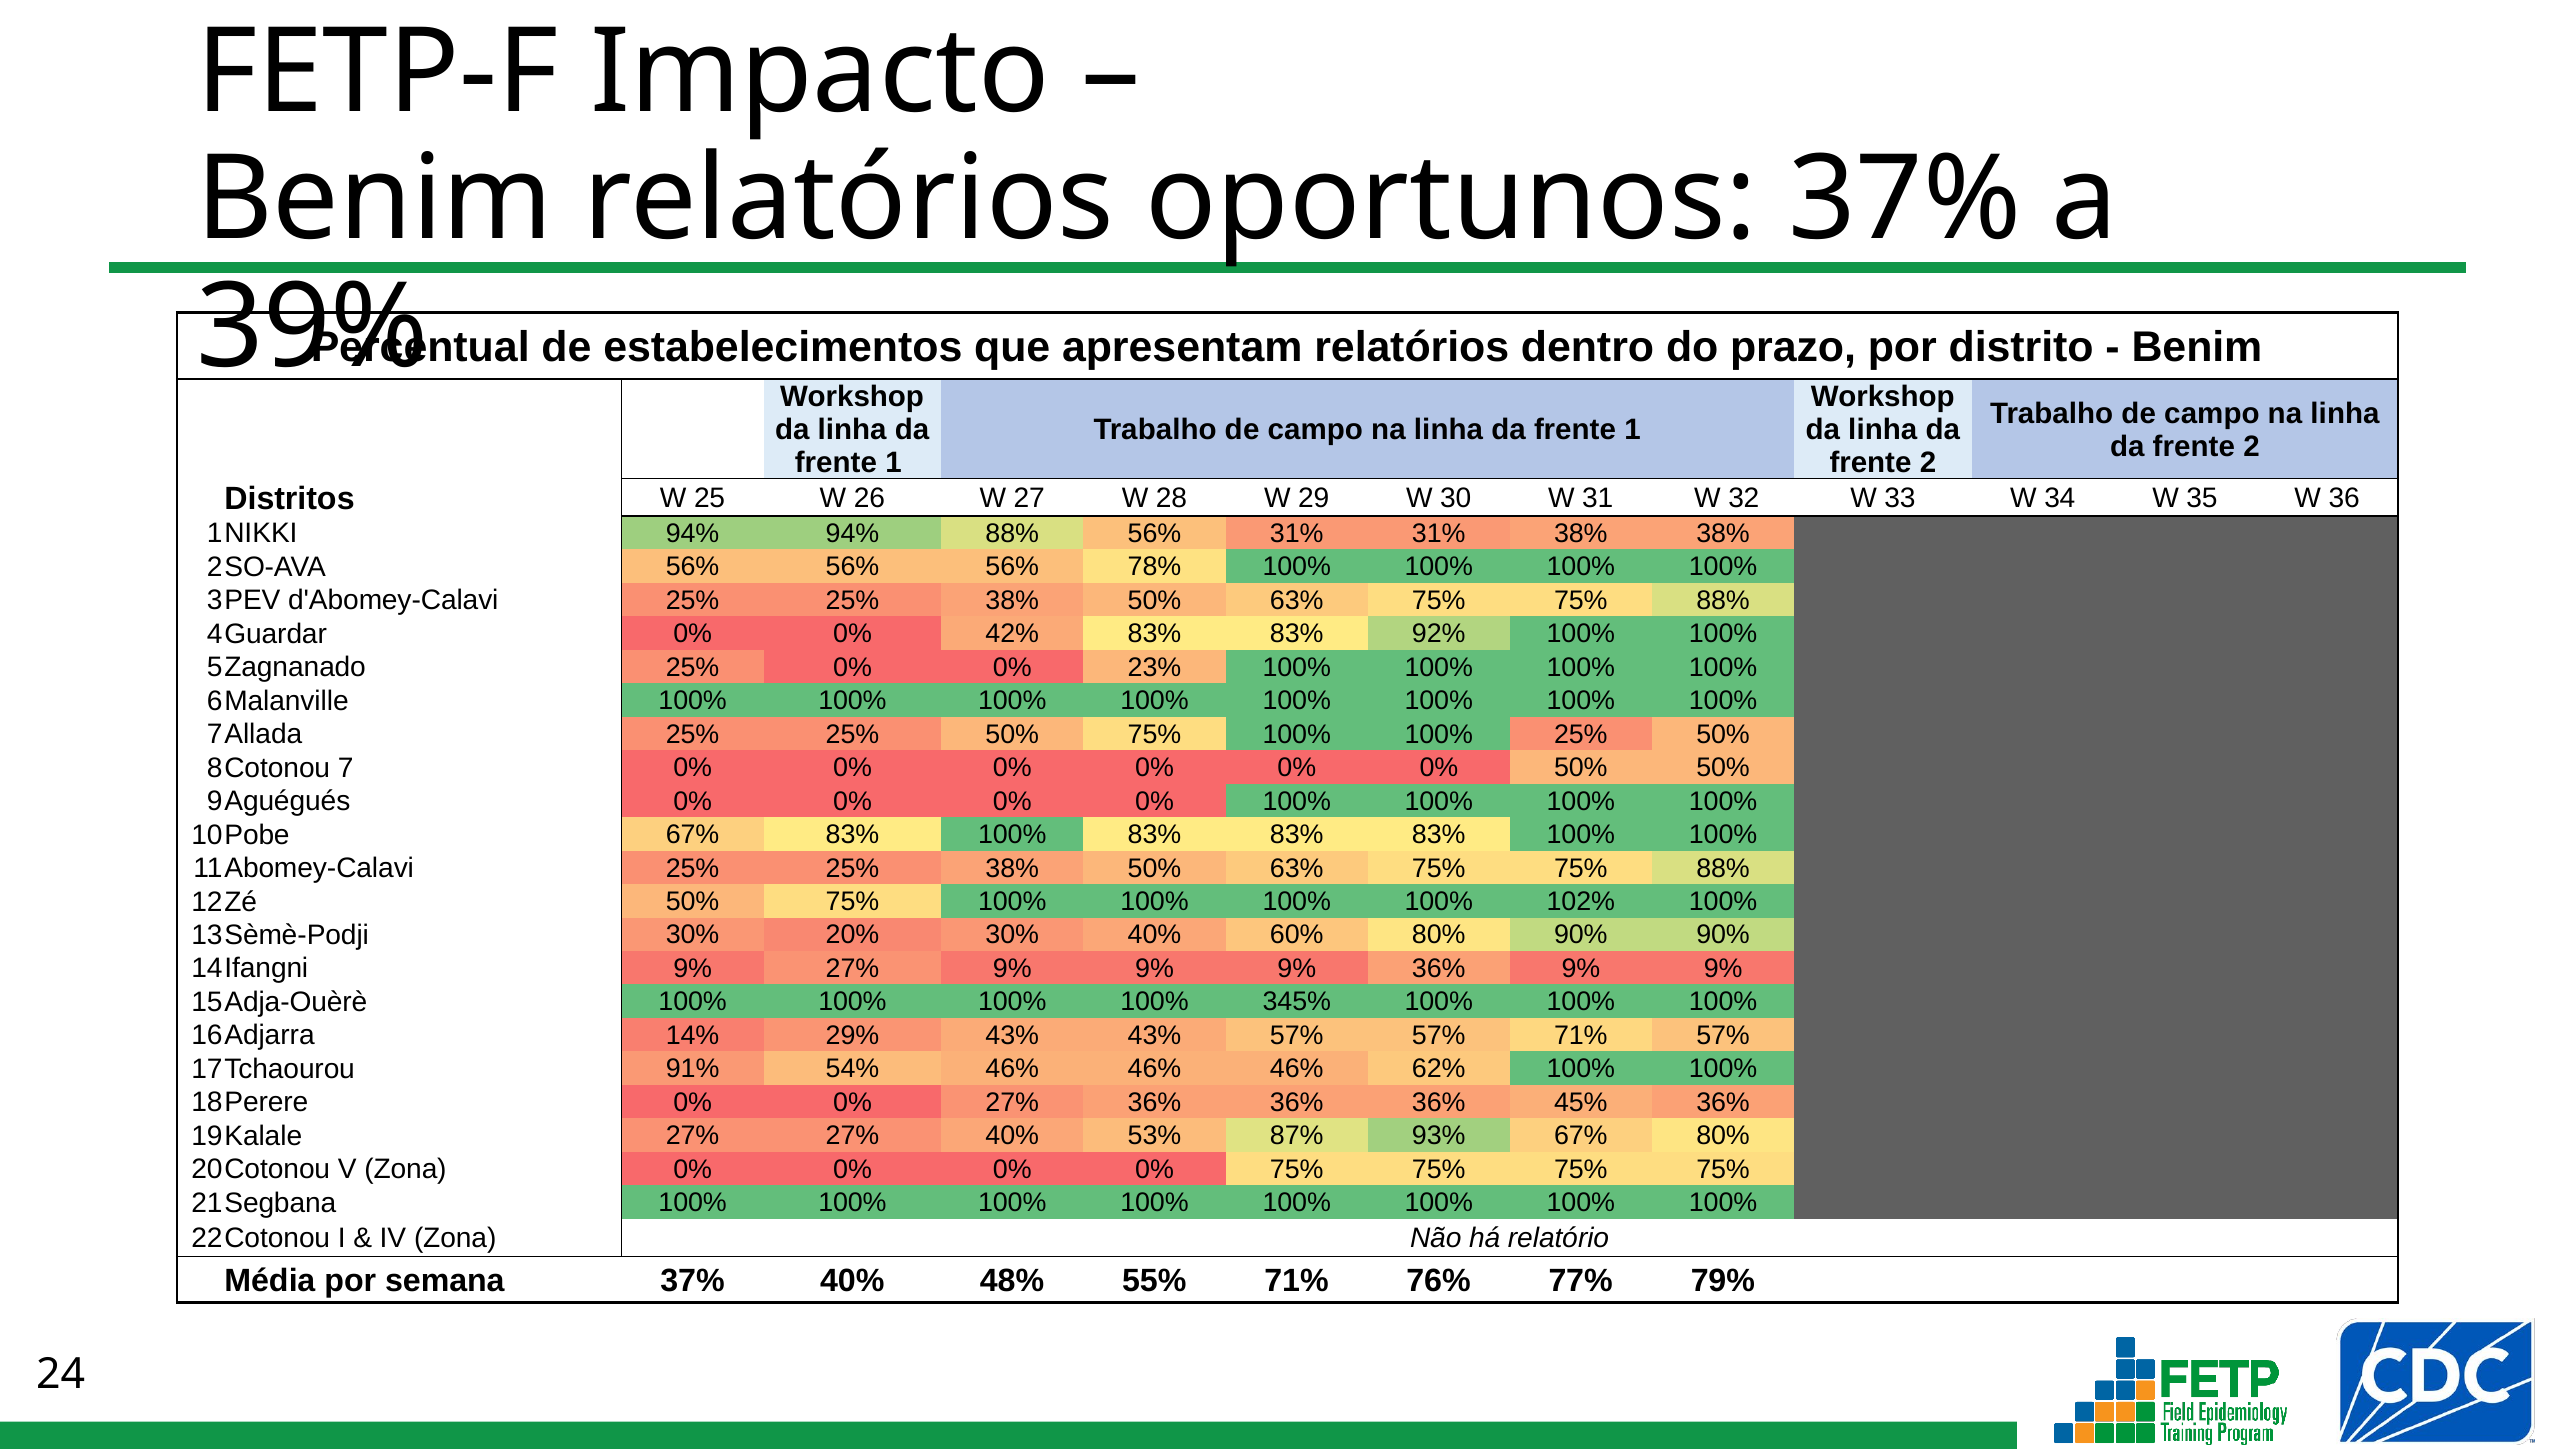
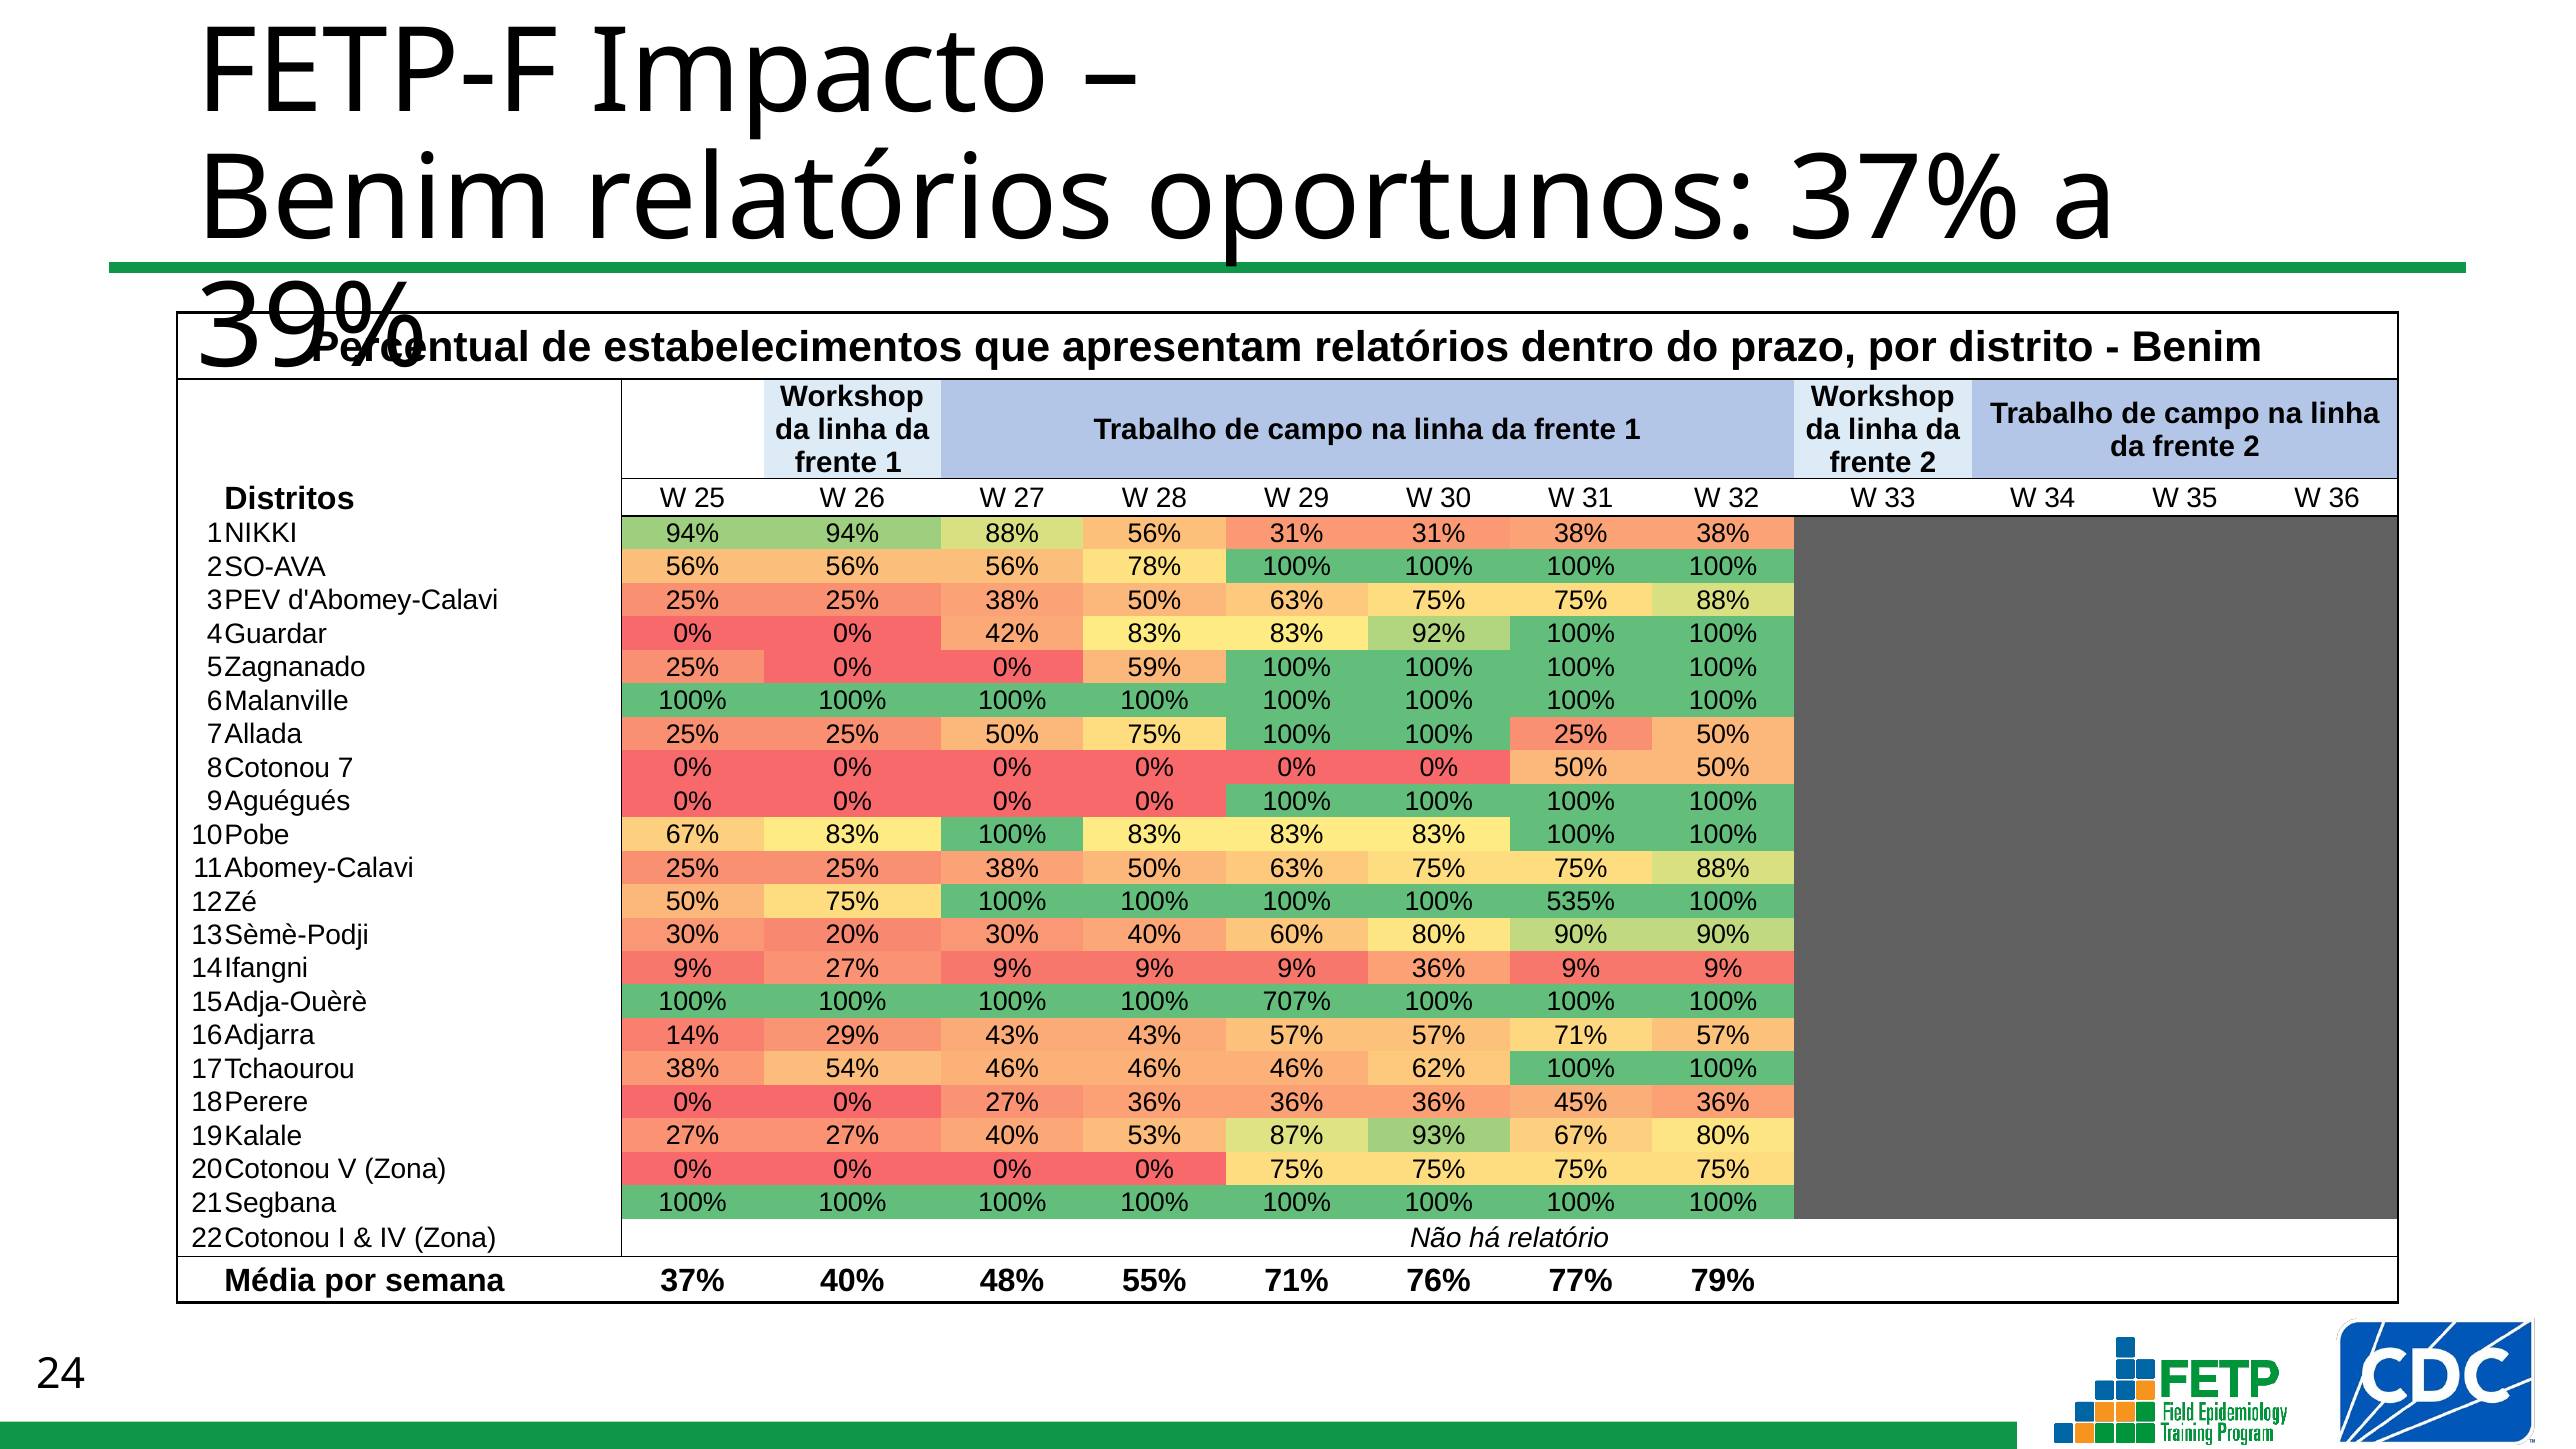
23%: 23% -> 59%
102%: 102% -> 535%
345%: 345% -> 707%
91% at (693, 1069): 91% -> 38%
